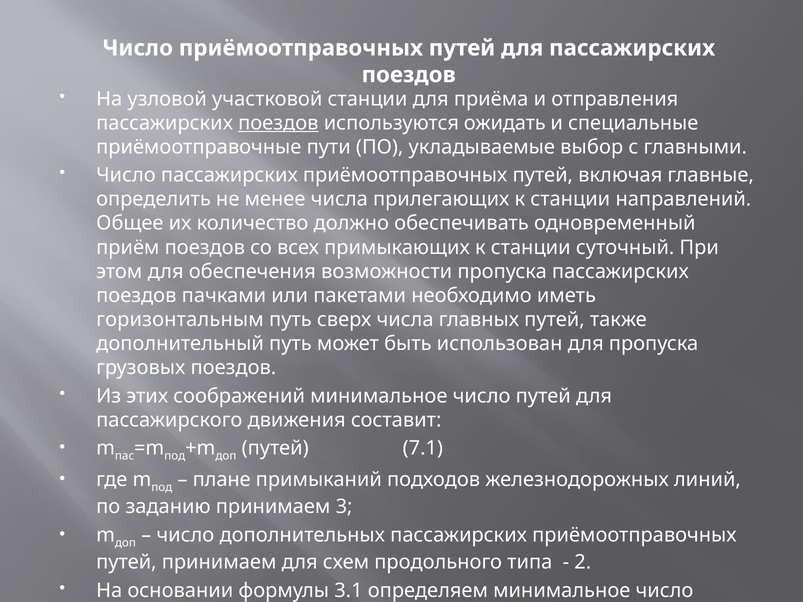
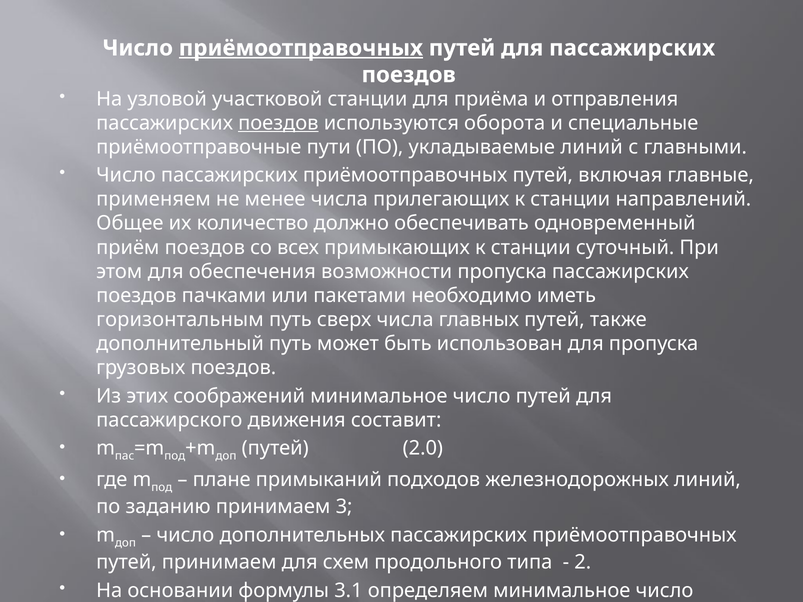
приёмоотправочных at (301, 48) underline: none -> present
ожидать: ожидать -> оборота
укладываемые выбор: выбор -> линий
определить: определить -> применяем
7.1: 7.1 -> 2.0
